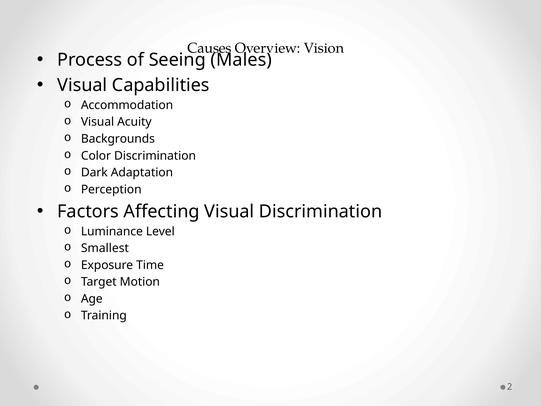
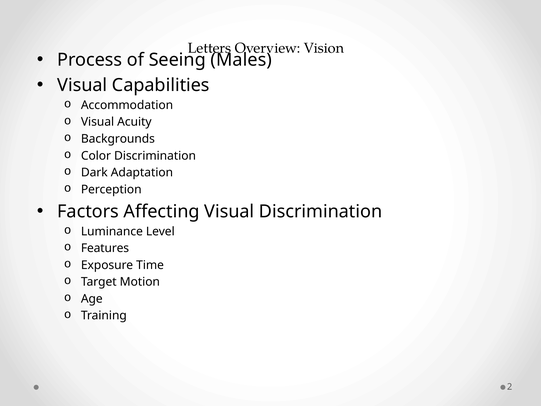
Causes: Causes -> Letters
Smallest: Smallest -> Features
